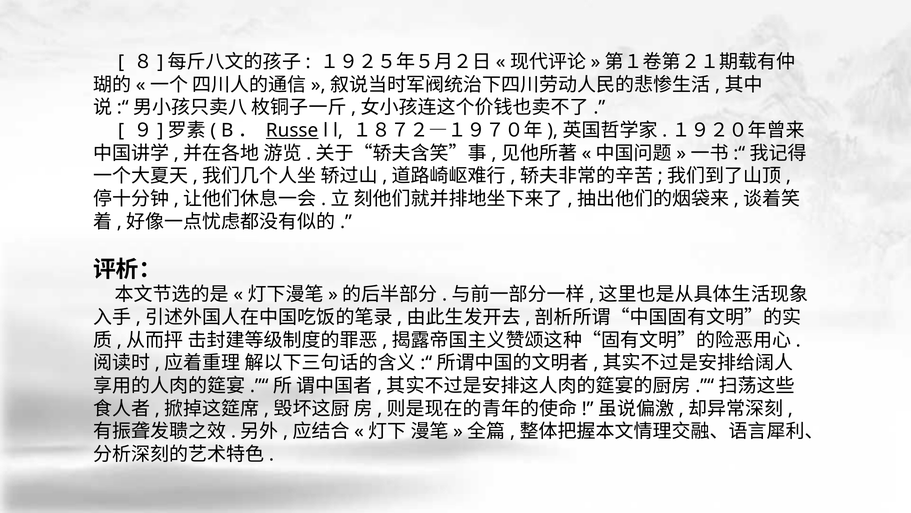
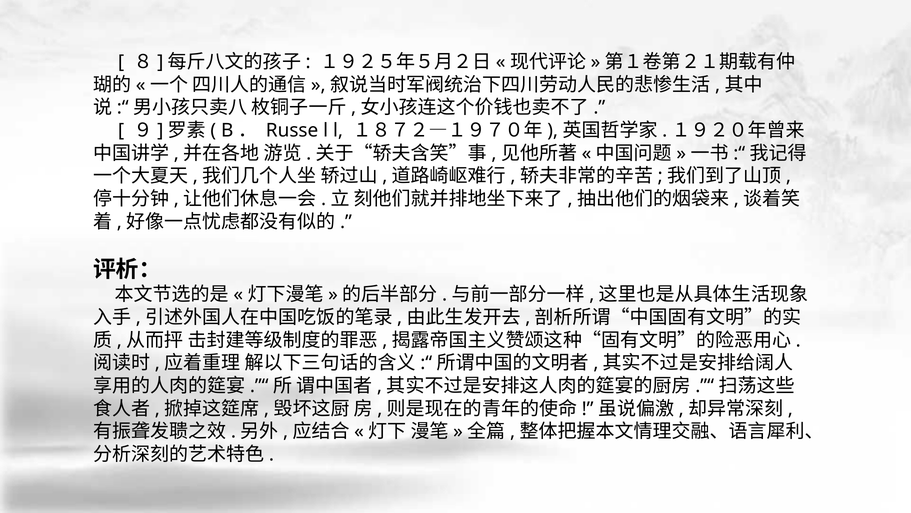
Russe underline: present -> none
